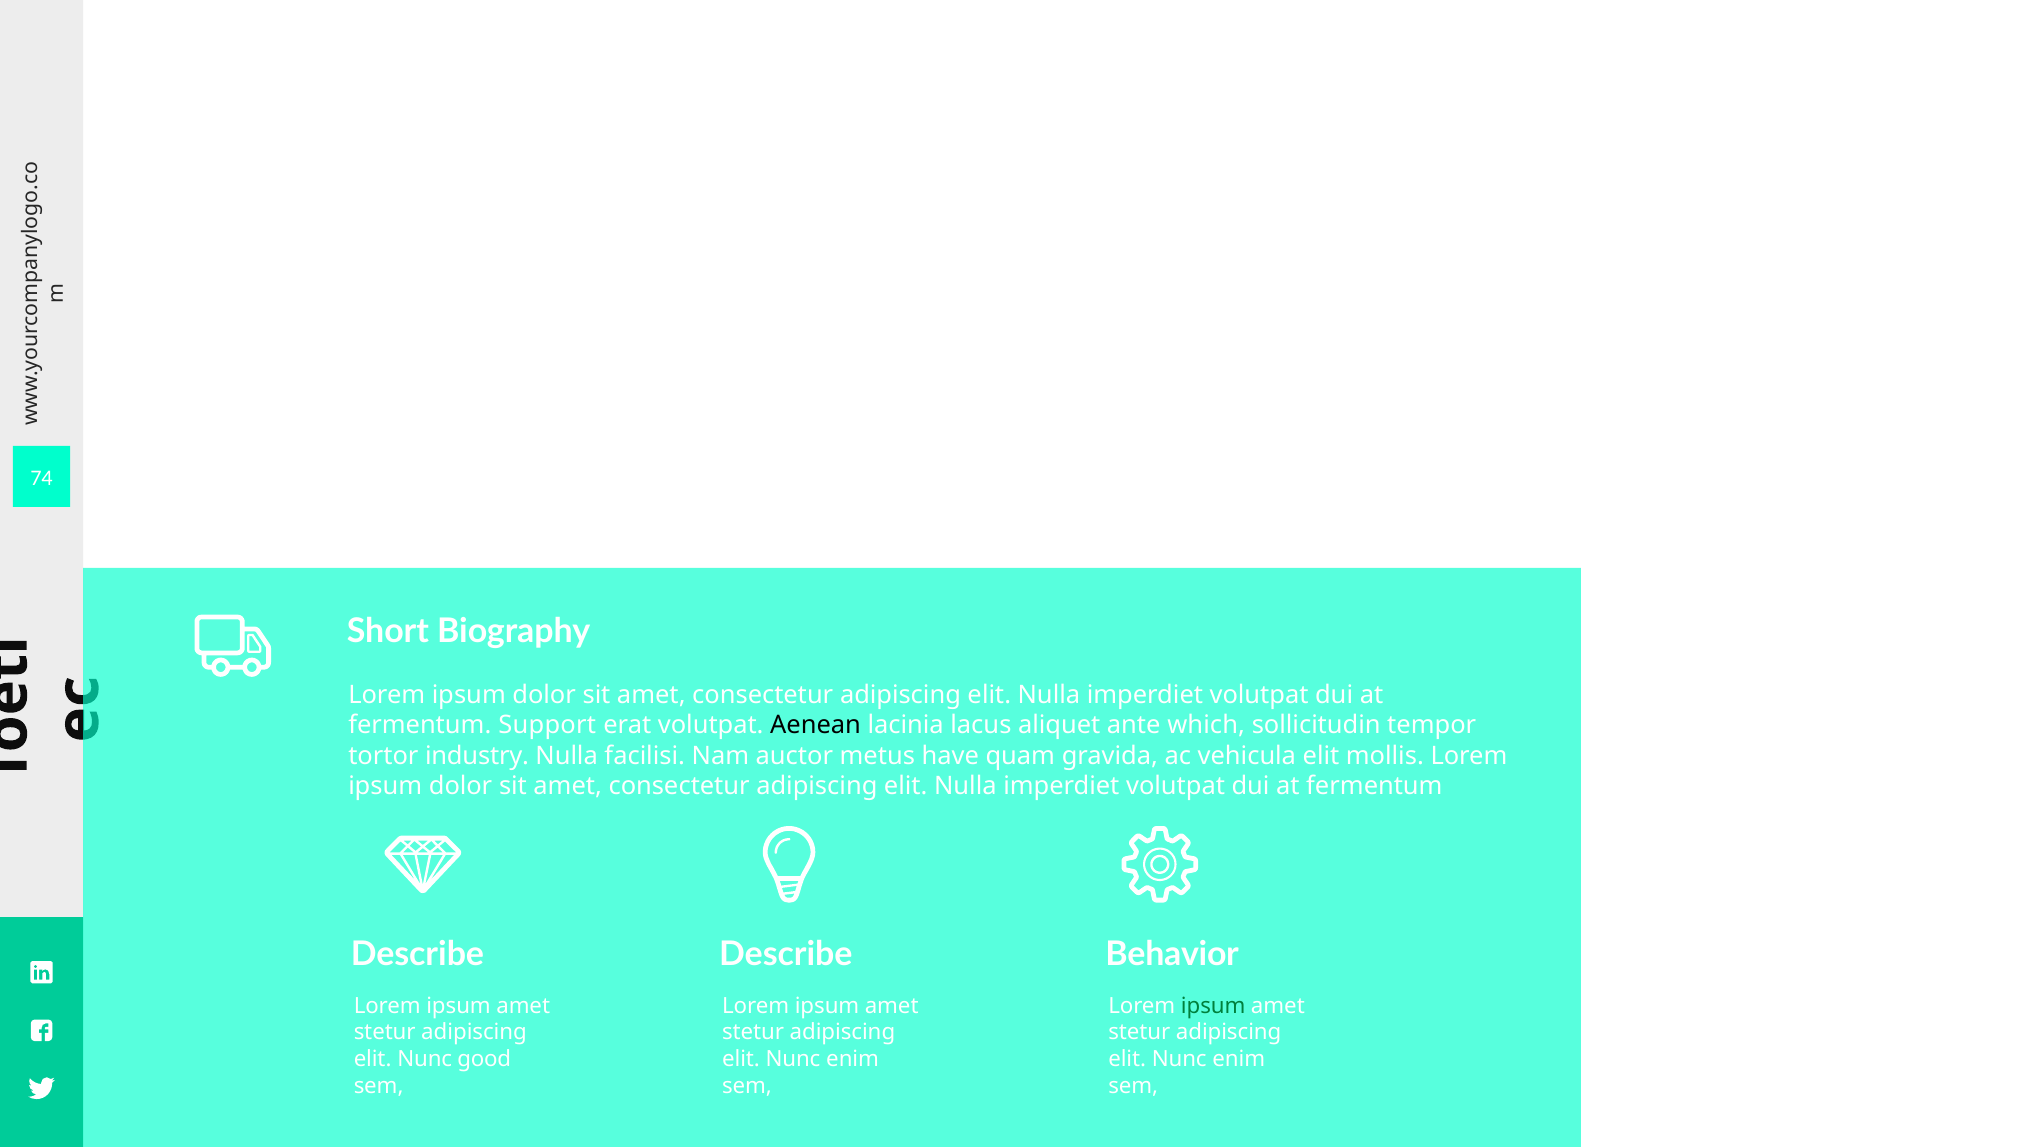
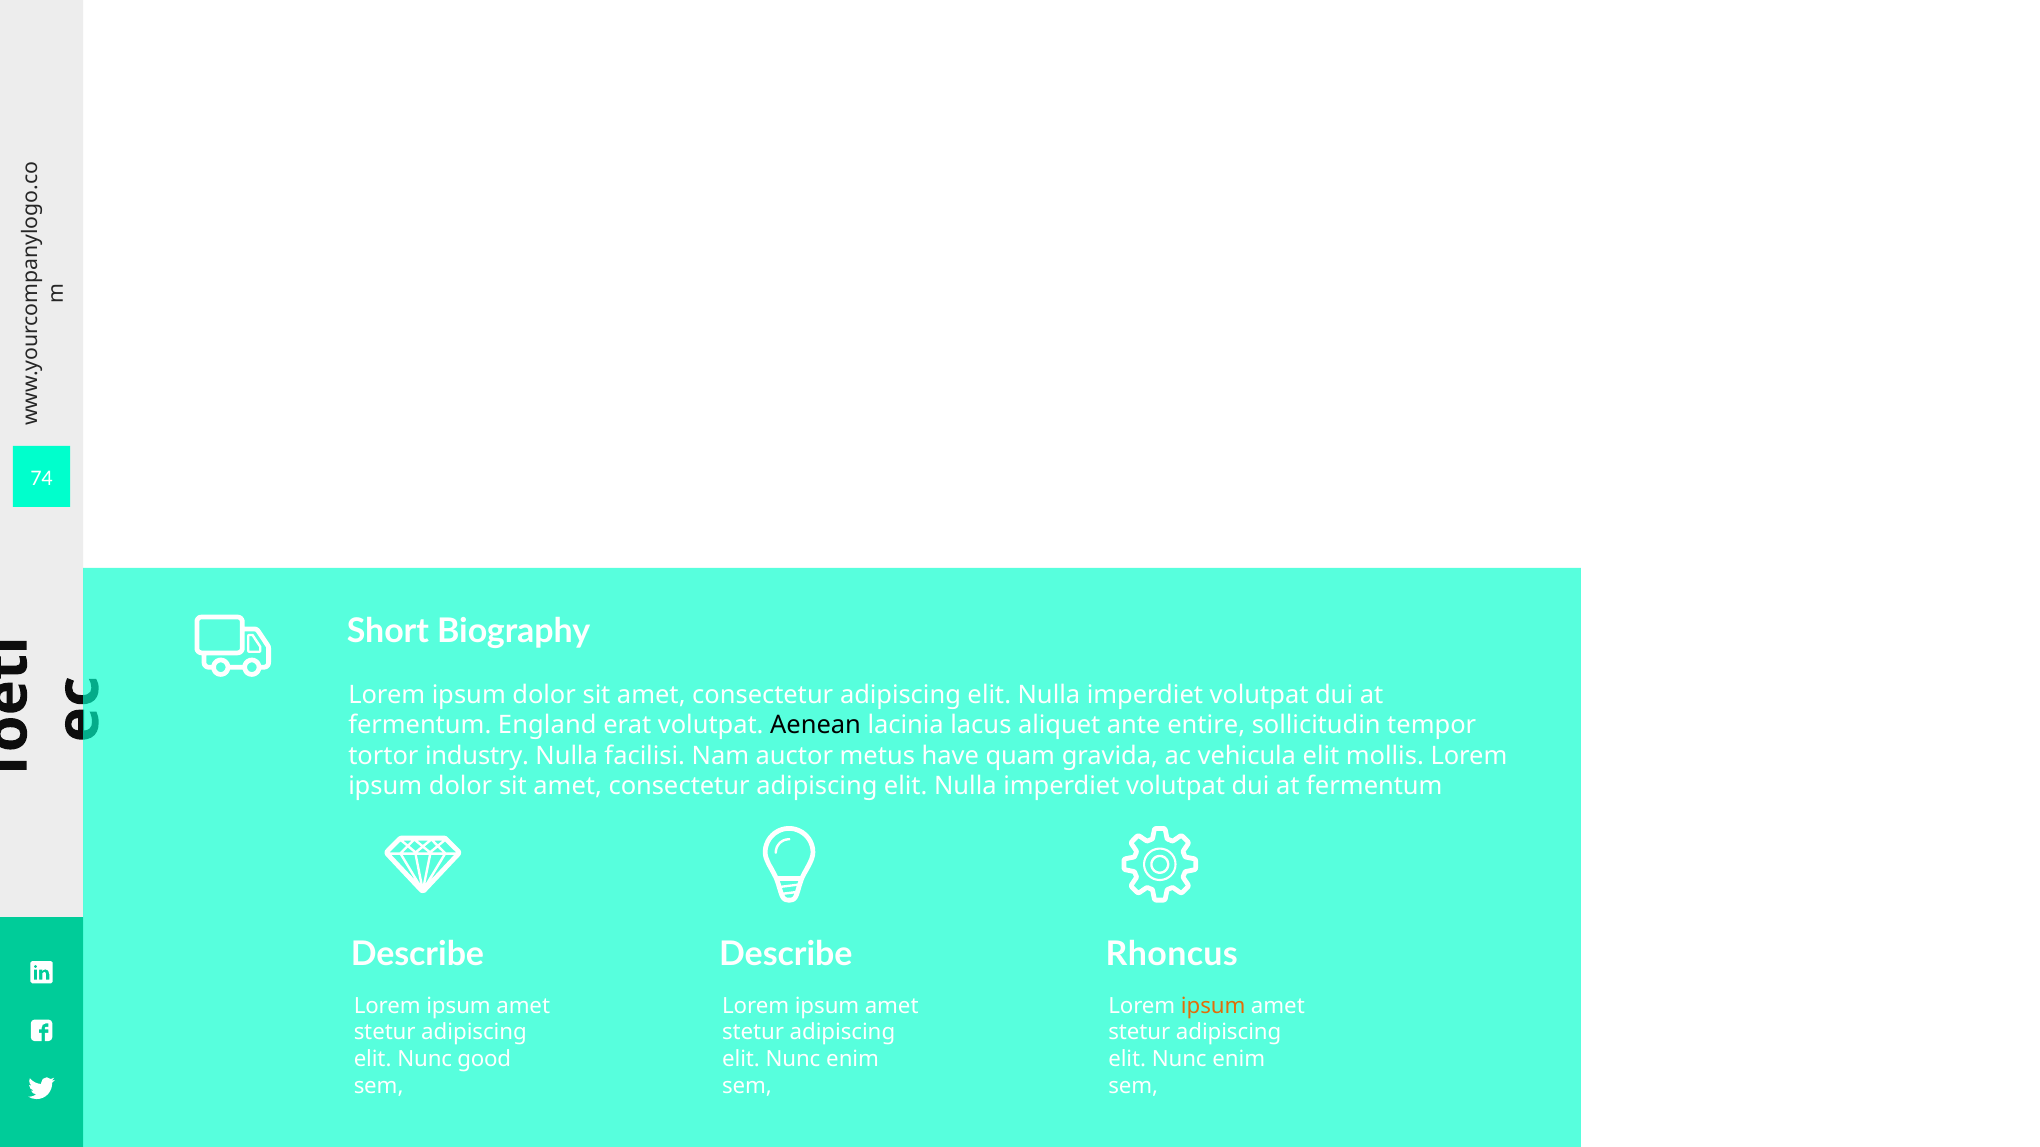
Support: Support -> England
which: which -> entire
Behavior: Behavior -> Rhoncus
ipsum at (1213, 1006) colour: green -> orange
